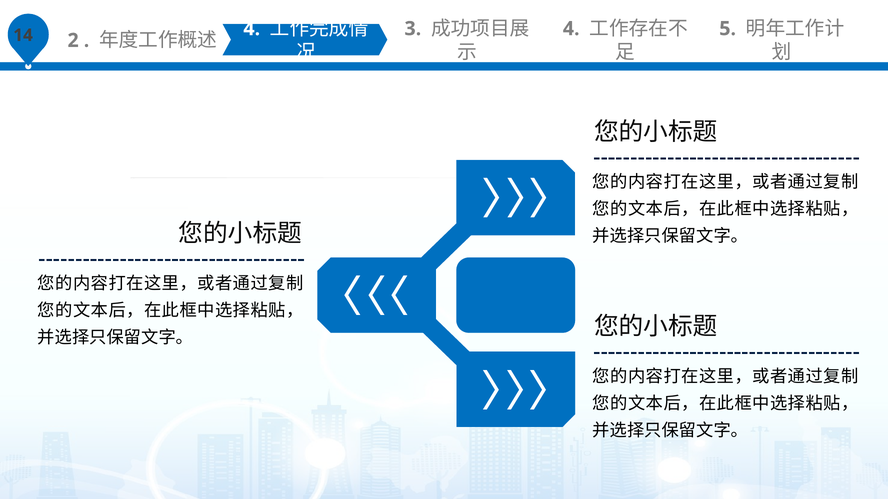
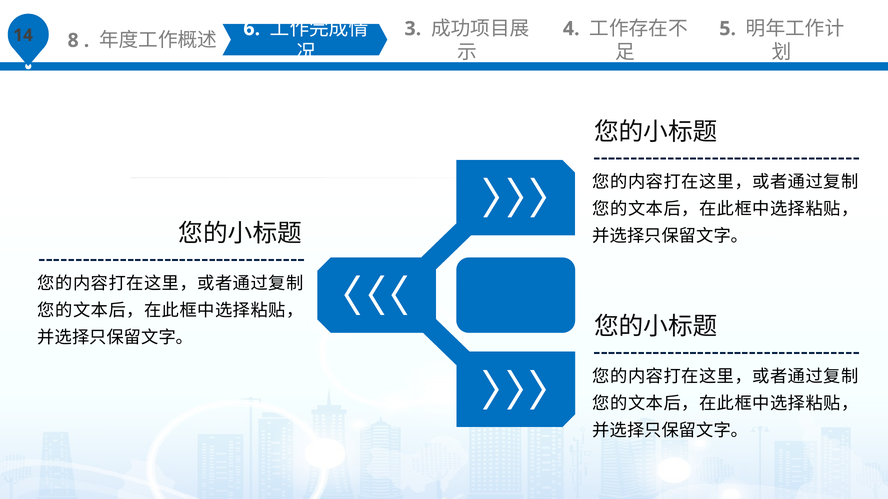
2: 2 -> 8
4 at (252, 29): 4 -> 6
